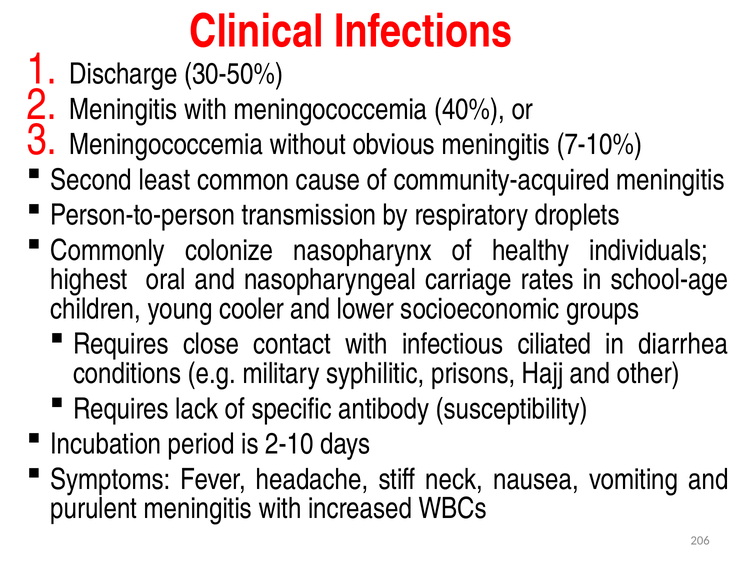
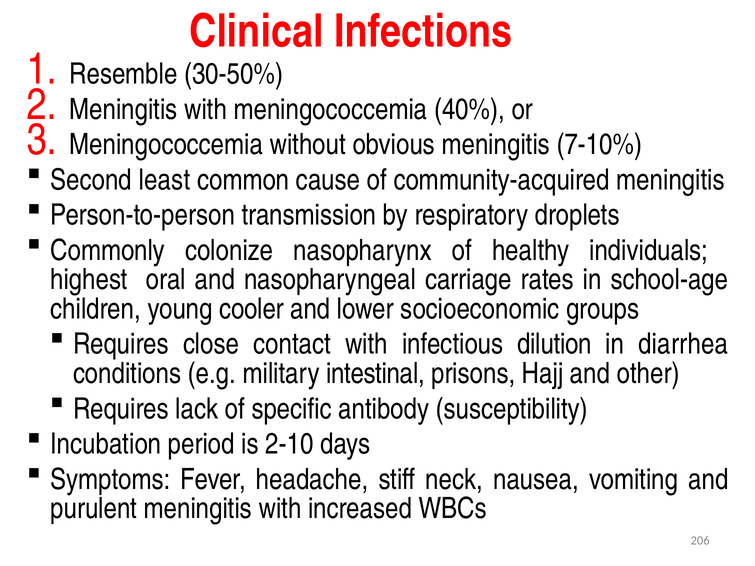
Discharge: Discharge -> Resemble
ciliated: ciliated -> dilution
syphilitic: syphilitic -> intestinal
